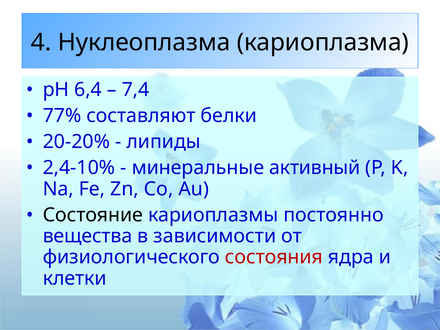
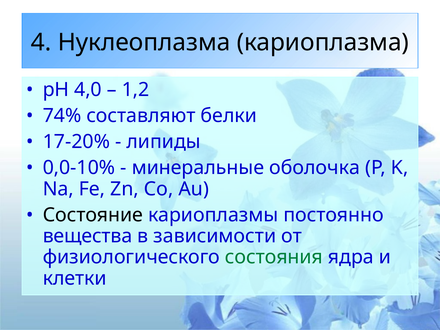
6,4: 6,4 -> 4,0
7,4: 7,4 -> 1,2
77%: 77% -> 74%
20-20%: 20-20% -> 17-20%
2,4-10%: 2,4-10% -> 0,0-10%
активный: активный -> оболочка
состояния colour: red -> green
